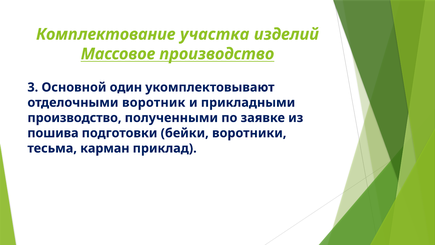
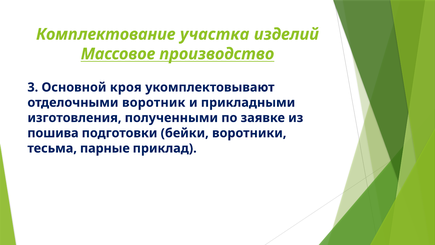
один: один -> кроя
производство at (74, 118): производство -> изготовления
карман: карман -> парные
